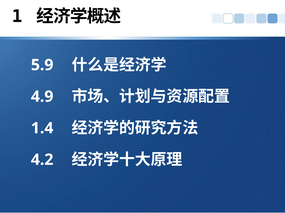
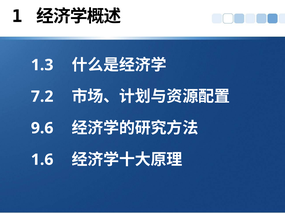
5.9: 5.9 -> 1.3
4.9: 4.9 -> 7.2
1.4: 1.4 -> 9.6
4.2: 4.2 -> 1.6
